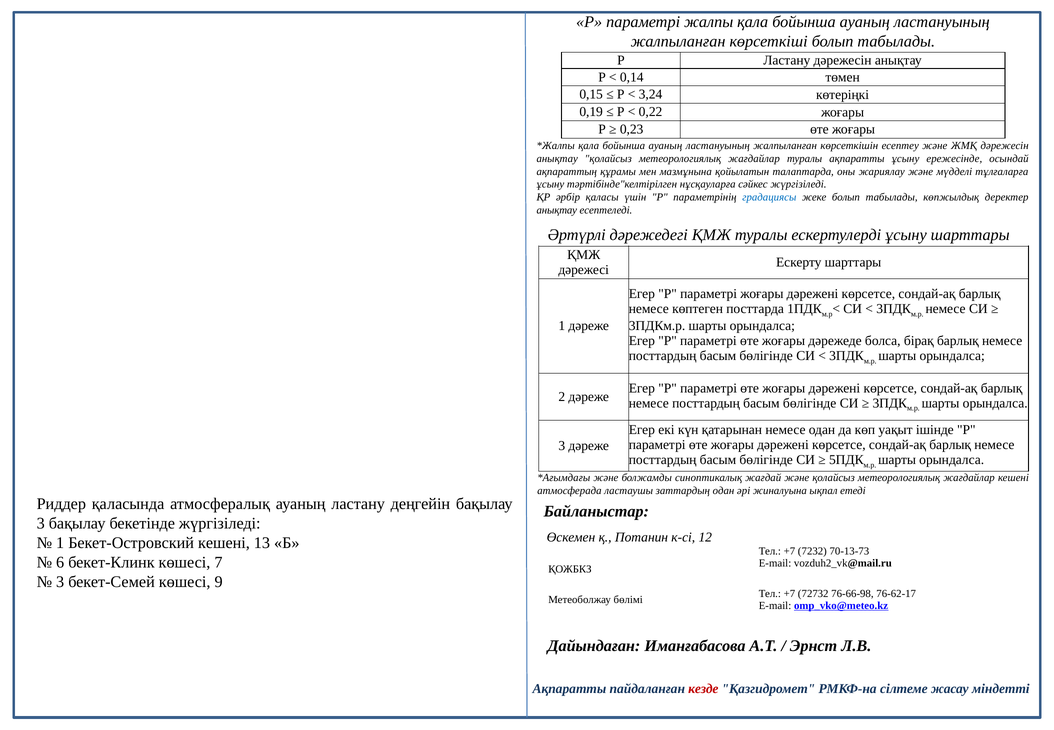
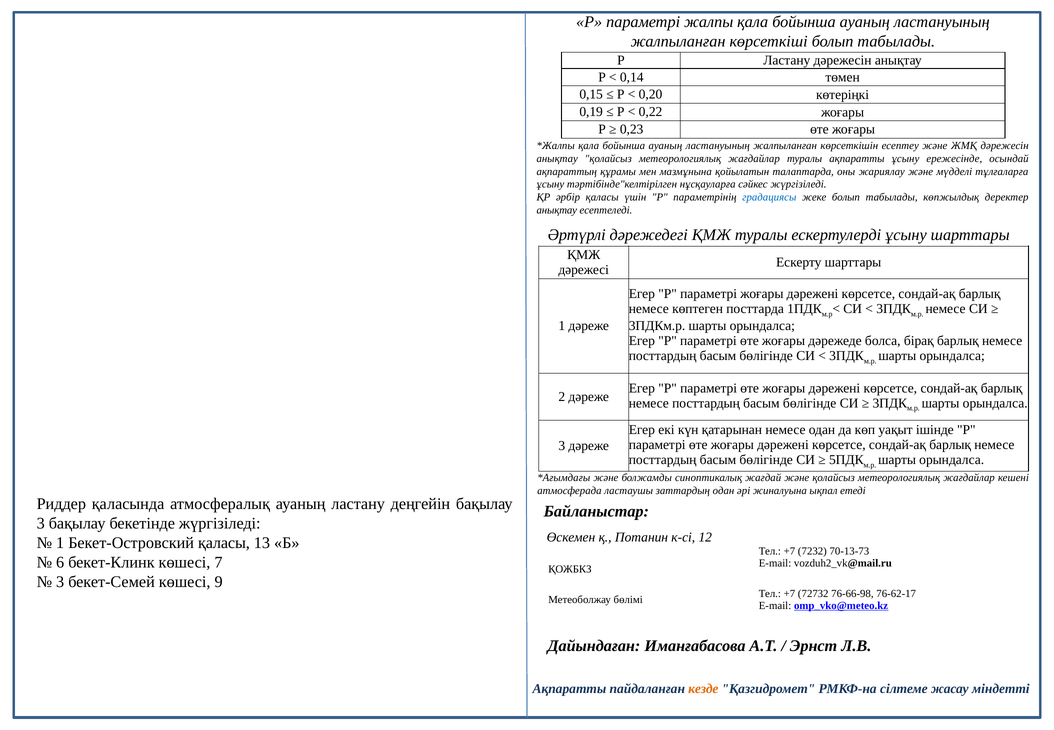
3,24: 3,24 -> 0,20
Бекет-Островский кешені: кешені -> қаласы
кезде colour: red -> orange
